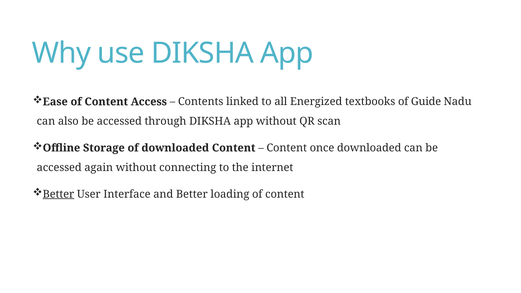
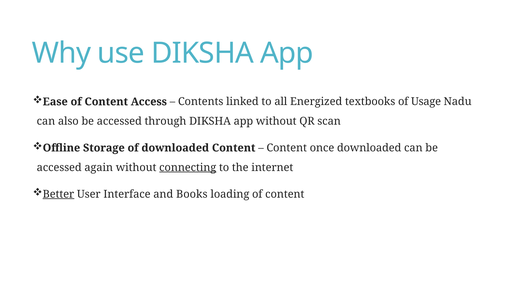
Guide: Guide -> Usage
connecting underline: none -> present
and Better: Better -> Books
